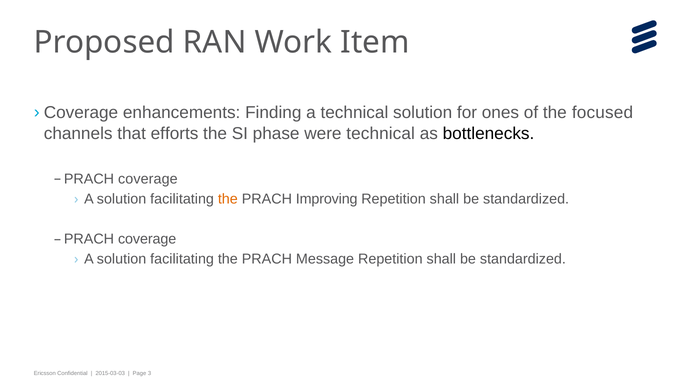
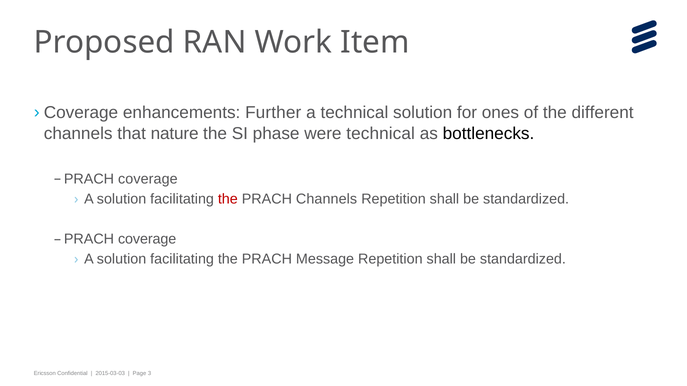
Finding: Finding -> Further
focused: focused -> different
efforts: efforts -> nature
the at (228, 199) colour: orange -> red
PRACH Improving: Improving -> Channels
